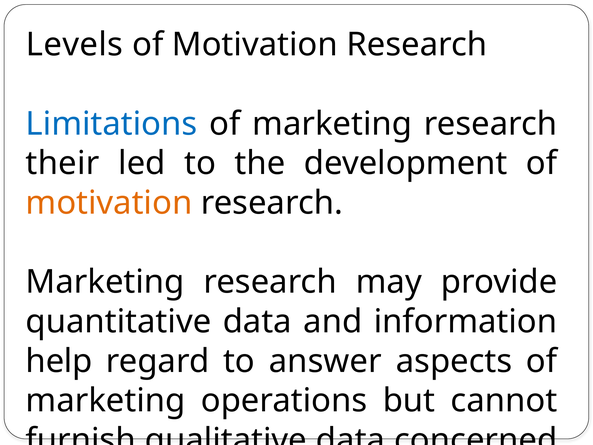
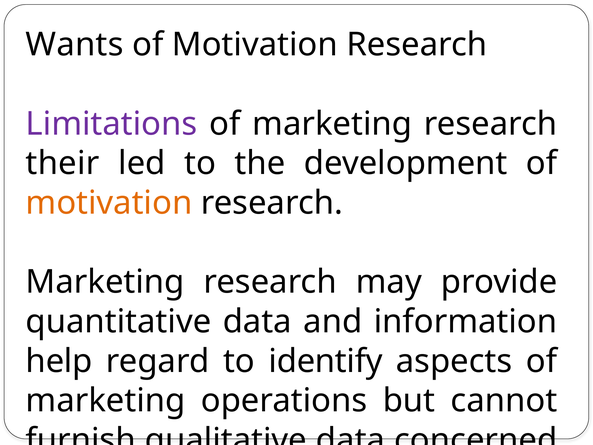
Levels: Levels -> Wants
Limitations colour: blue -> purple
answer: answer -> identify
